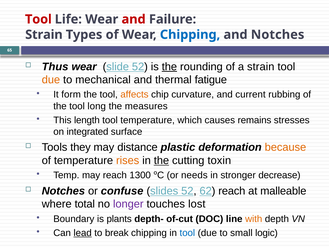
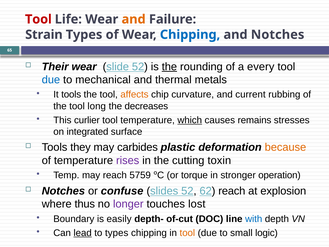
and at (134, 19) colour: red -> orange
Thus: Thus -> Their
a strain: strain -> every
due at (51, 80) colour: orange -> blue
fatigue: fatigue -> metals
It form: form -> tools
measures: measures -> decreases
length: length -> curlier
which underline: none -> present
distance: distance -> carbides
rises colour: orange -> purple
the at (161, 160) underline: present -> none
1300: 1300 -> 5759
needs: needs -> torque
decrease: decrease -> operation
malleable: malleable -> explosion
total: total -> thus
plants: plants -> easily
with colour: orange -> blue
to break: break -> types
tool at (187, 233) colour: blue -> orange
